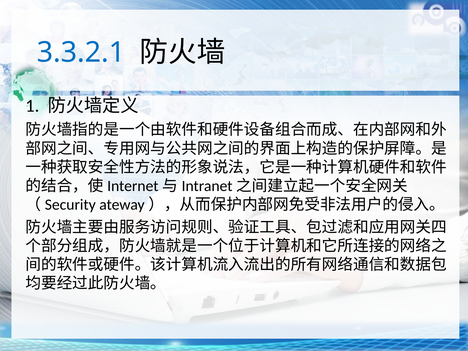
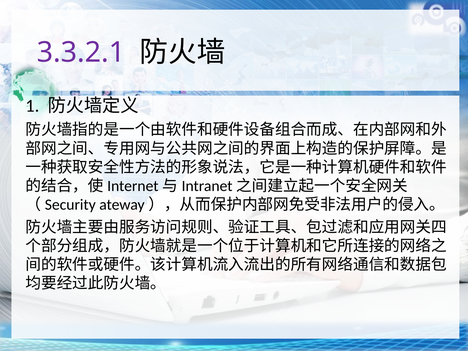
3.3.2.1 colour: blue -> purple
